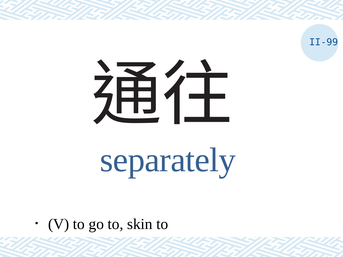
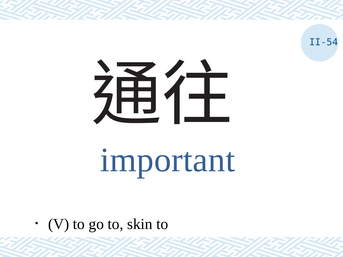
II-99: II-99 -> II-54
separately: separately -> important
